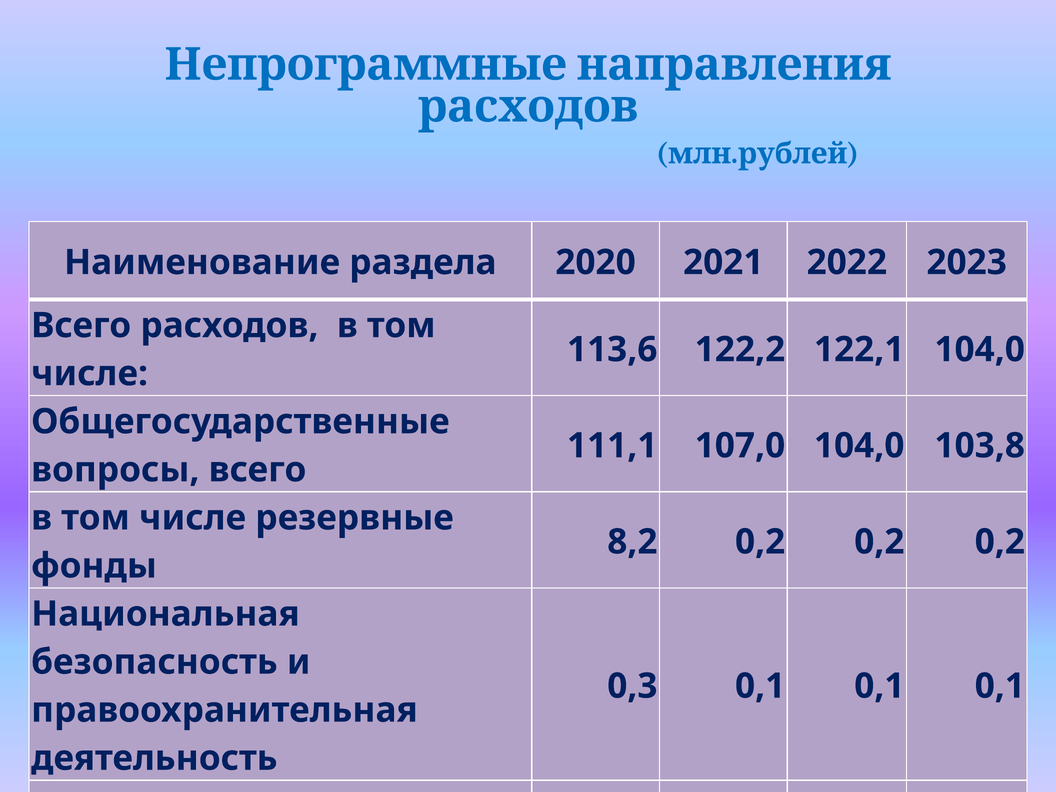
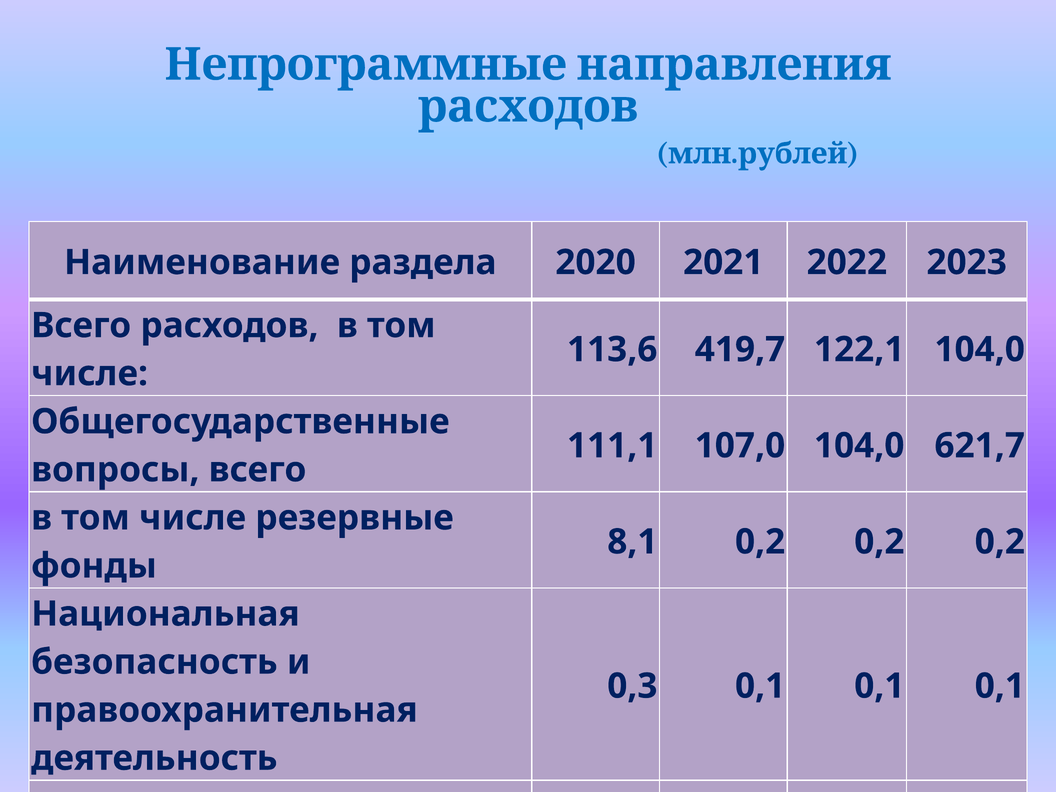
122,2: 122,2 -> 419,7
103,8: 103,8 -> 621,7
8,2: 8,2 -> 8,1
